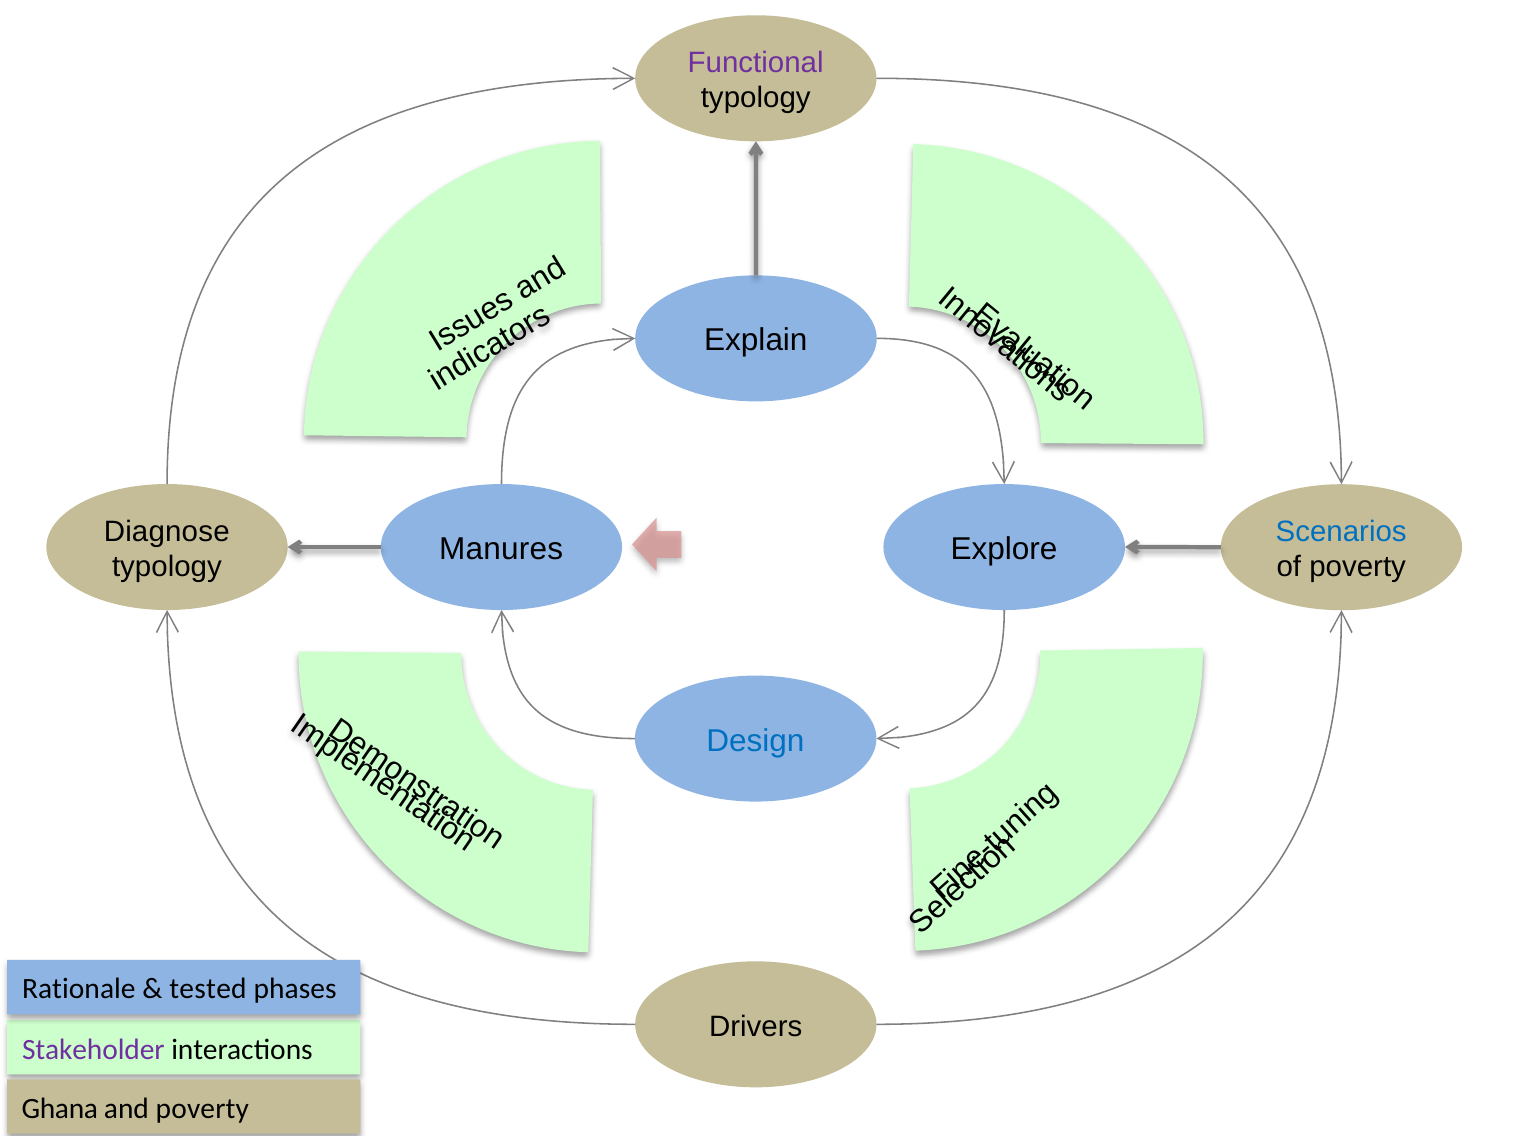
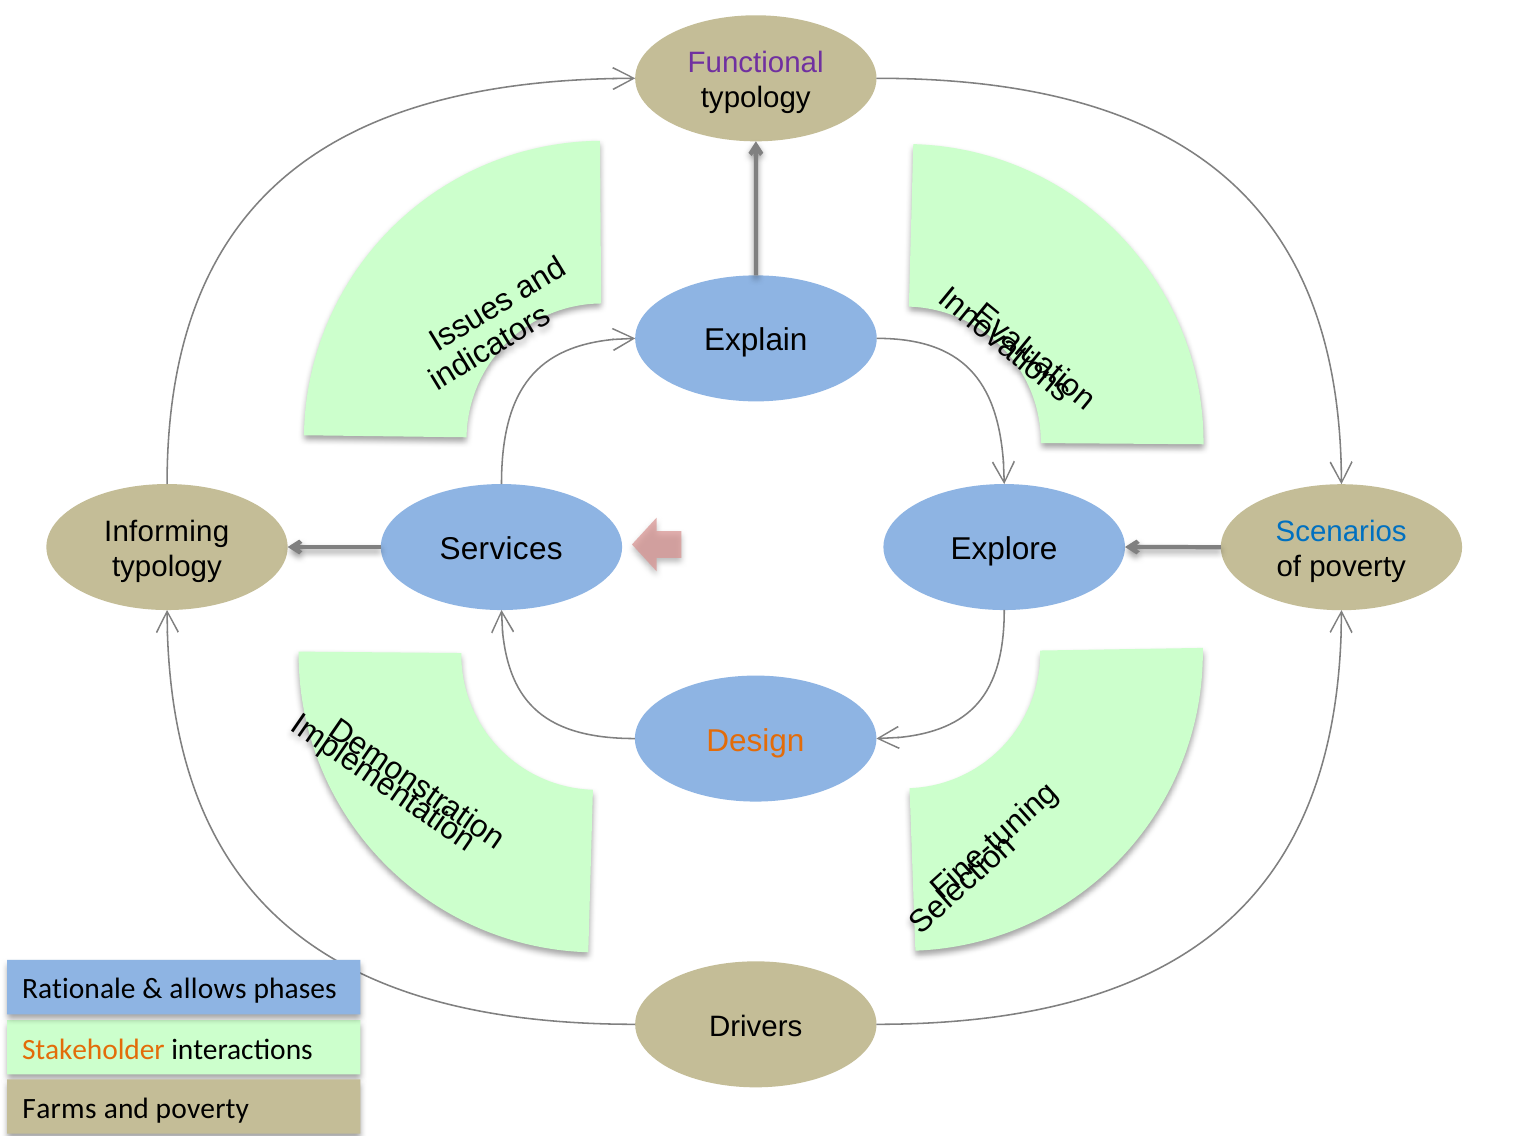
Diagnose: Diagnose -> Informing
Manures: Manures -> Services
Design colour: blue -> orange
tested: tested -> allows
Stakeholder colour: purple -> orange
Ghana: Ghana -> Farms
